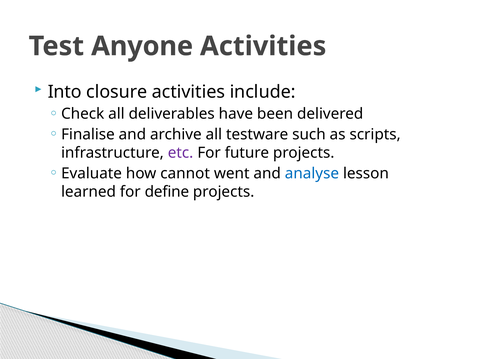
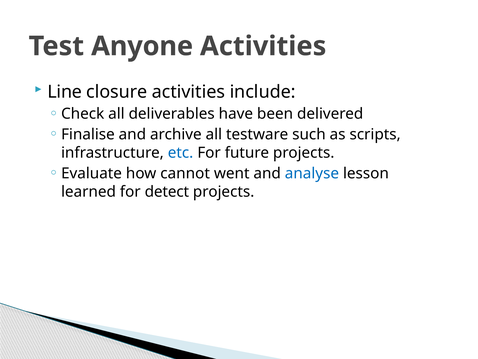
Into: Into -> Line
etc colour: purple -> blue
define: define -> detect
